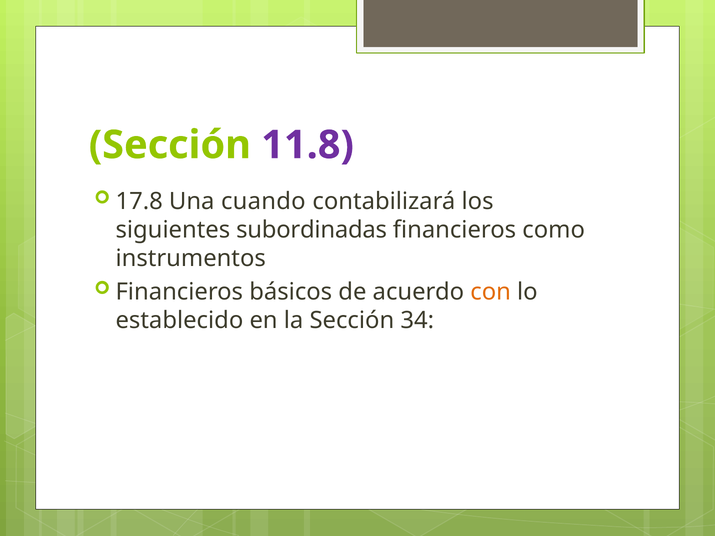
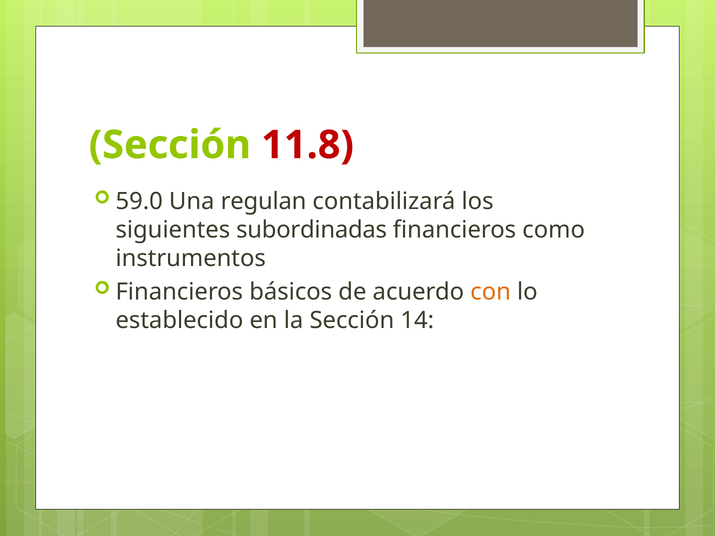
11.8 colour: purple -> red
17.8: 17.8 -> 59.0
cuando: cuando -> regulan
34: 34 -> 14
